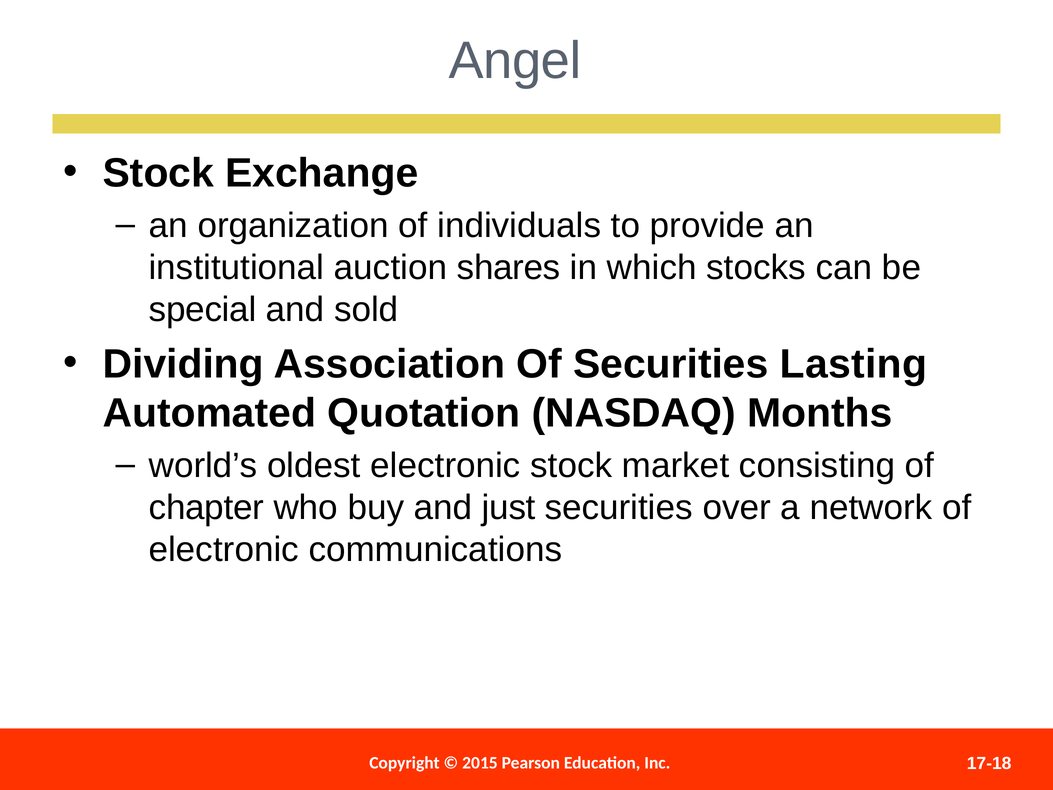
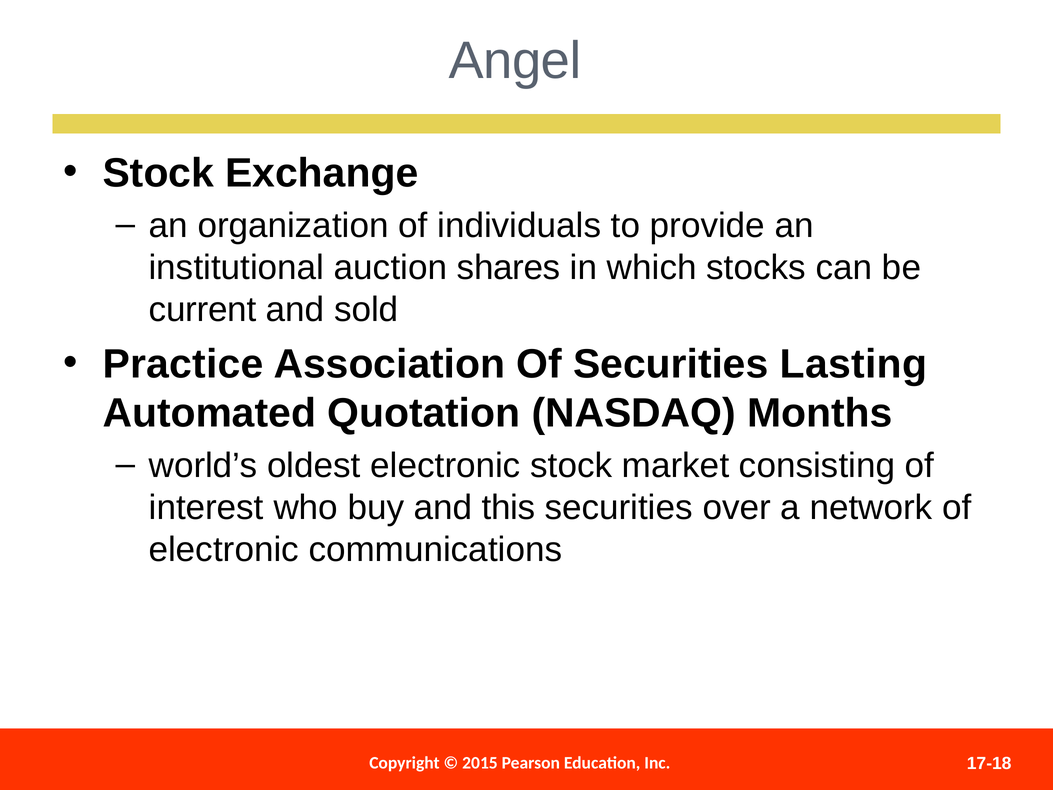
special: special -> current
Dividing: Dividing -> Practice
chapter: chapter -> interest
just: just -> this
